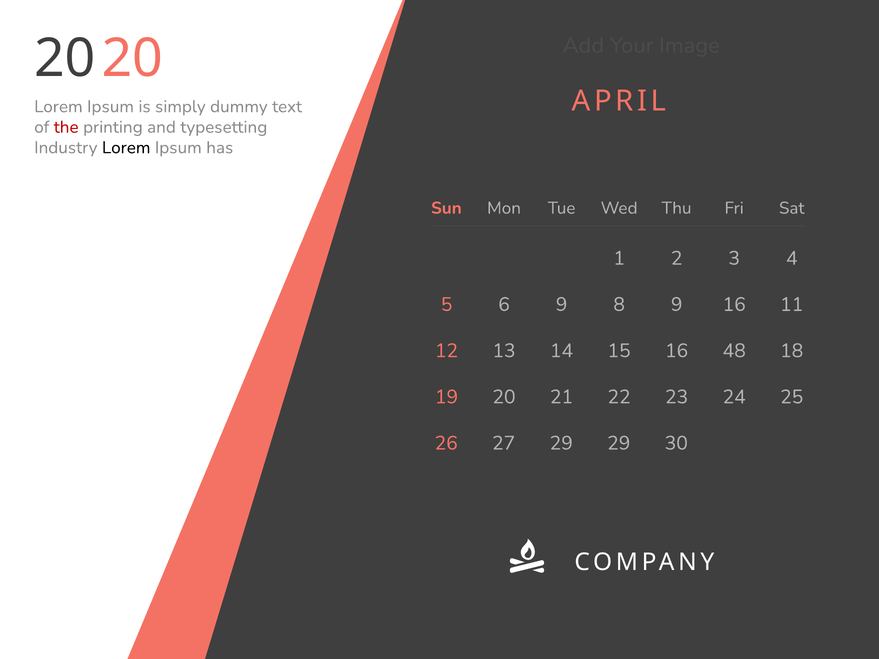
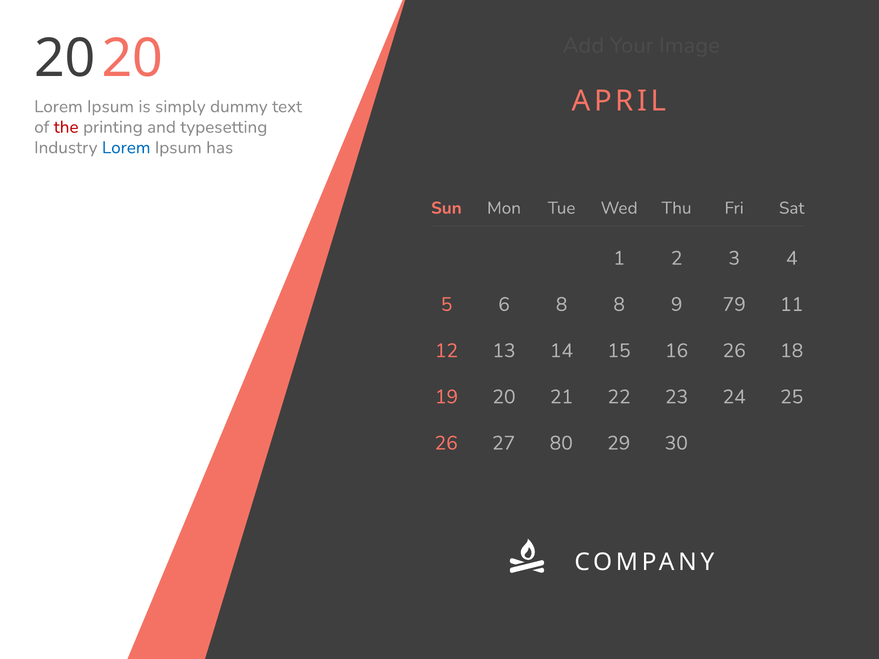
Lorem at (126, 148) colour: black -> blue
6 9: 9 -> 8
9 16: 16 -> 79
16 48: 48 -> 26
27 29: 29 -> 80
